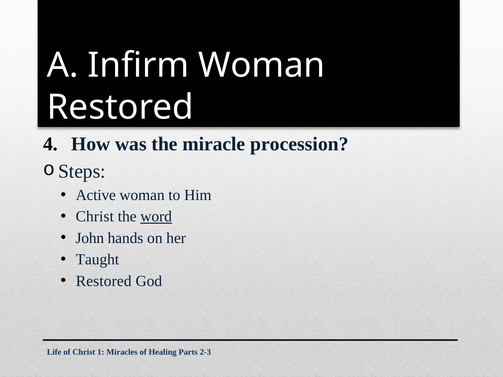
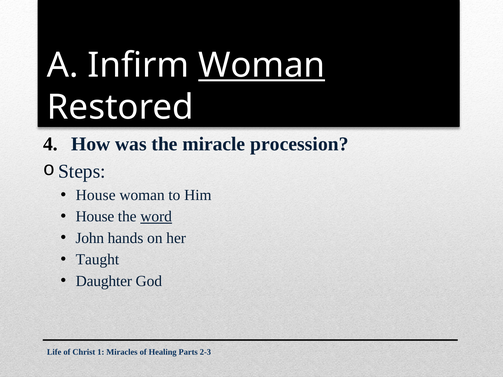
Woman at (262, 65) underline: none -> present
Active at (96, 195): Active -> House
Christ at (95, 217): Christ -> House
Restored at (104, 281): Restored -> Daughter
